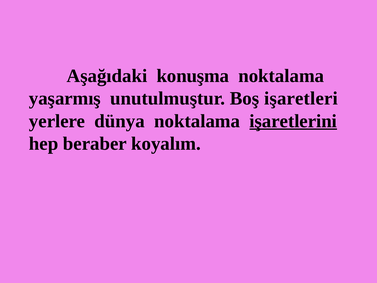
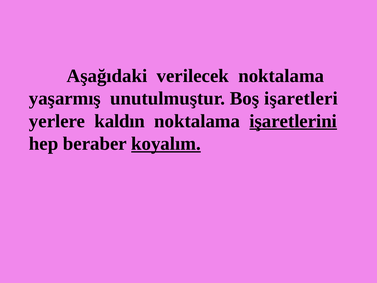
konuşma: konuşma -> verilecek
dünya: dünya -> kaldın
koyalım underline: none -> present
